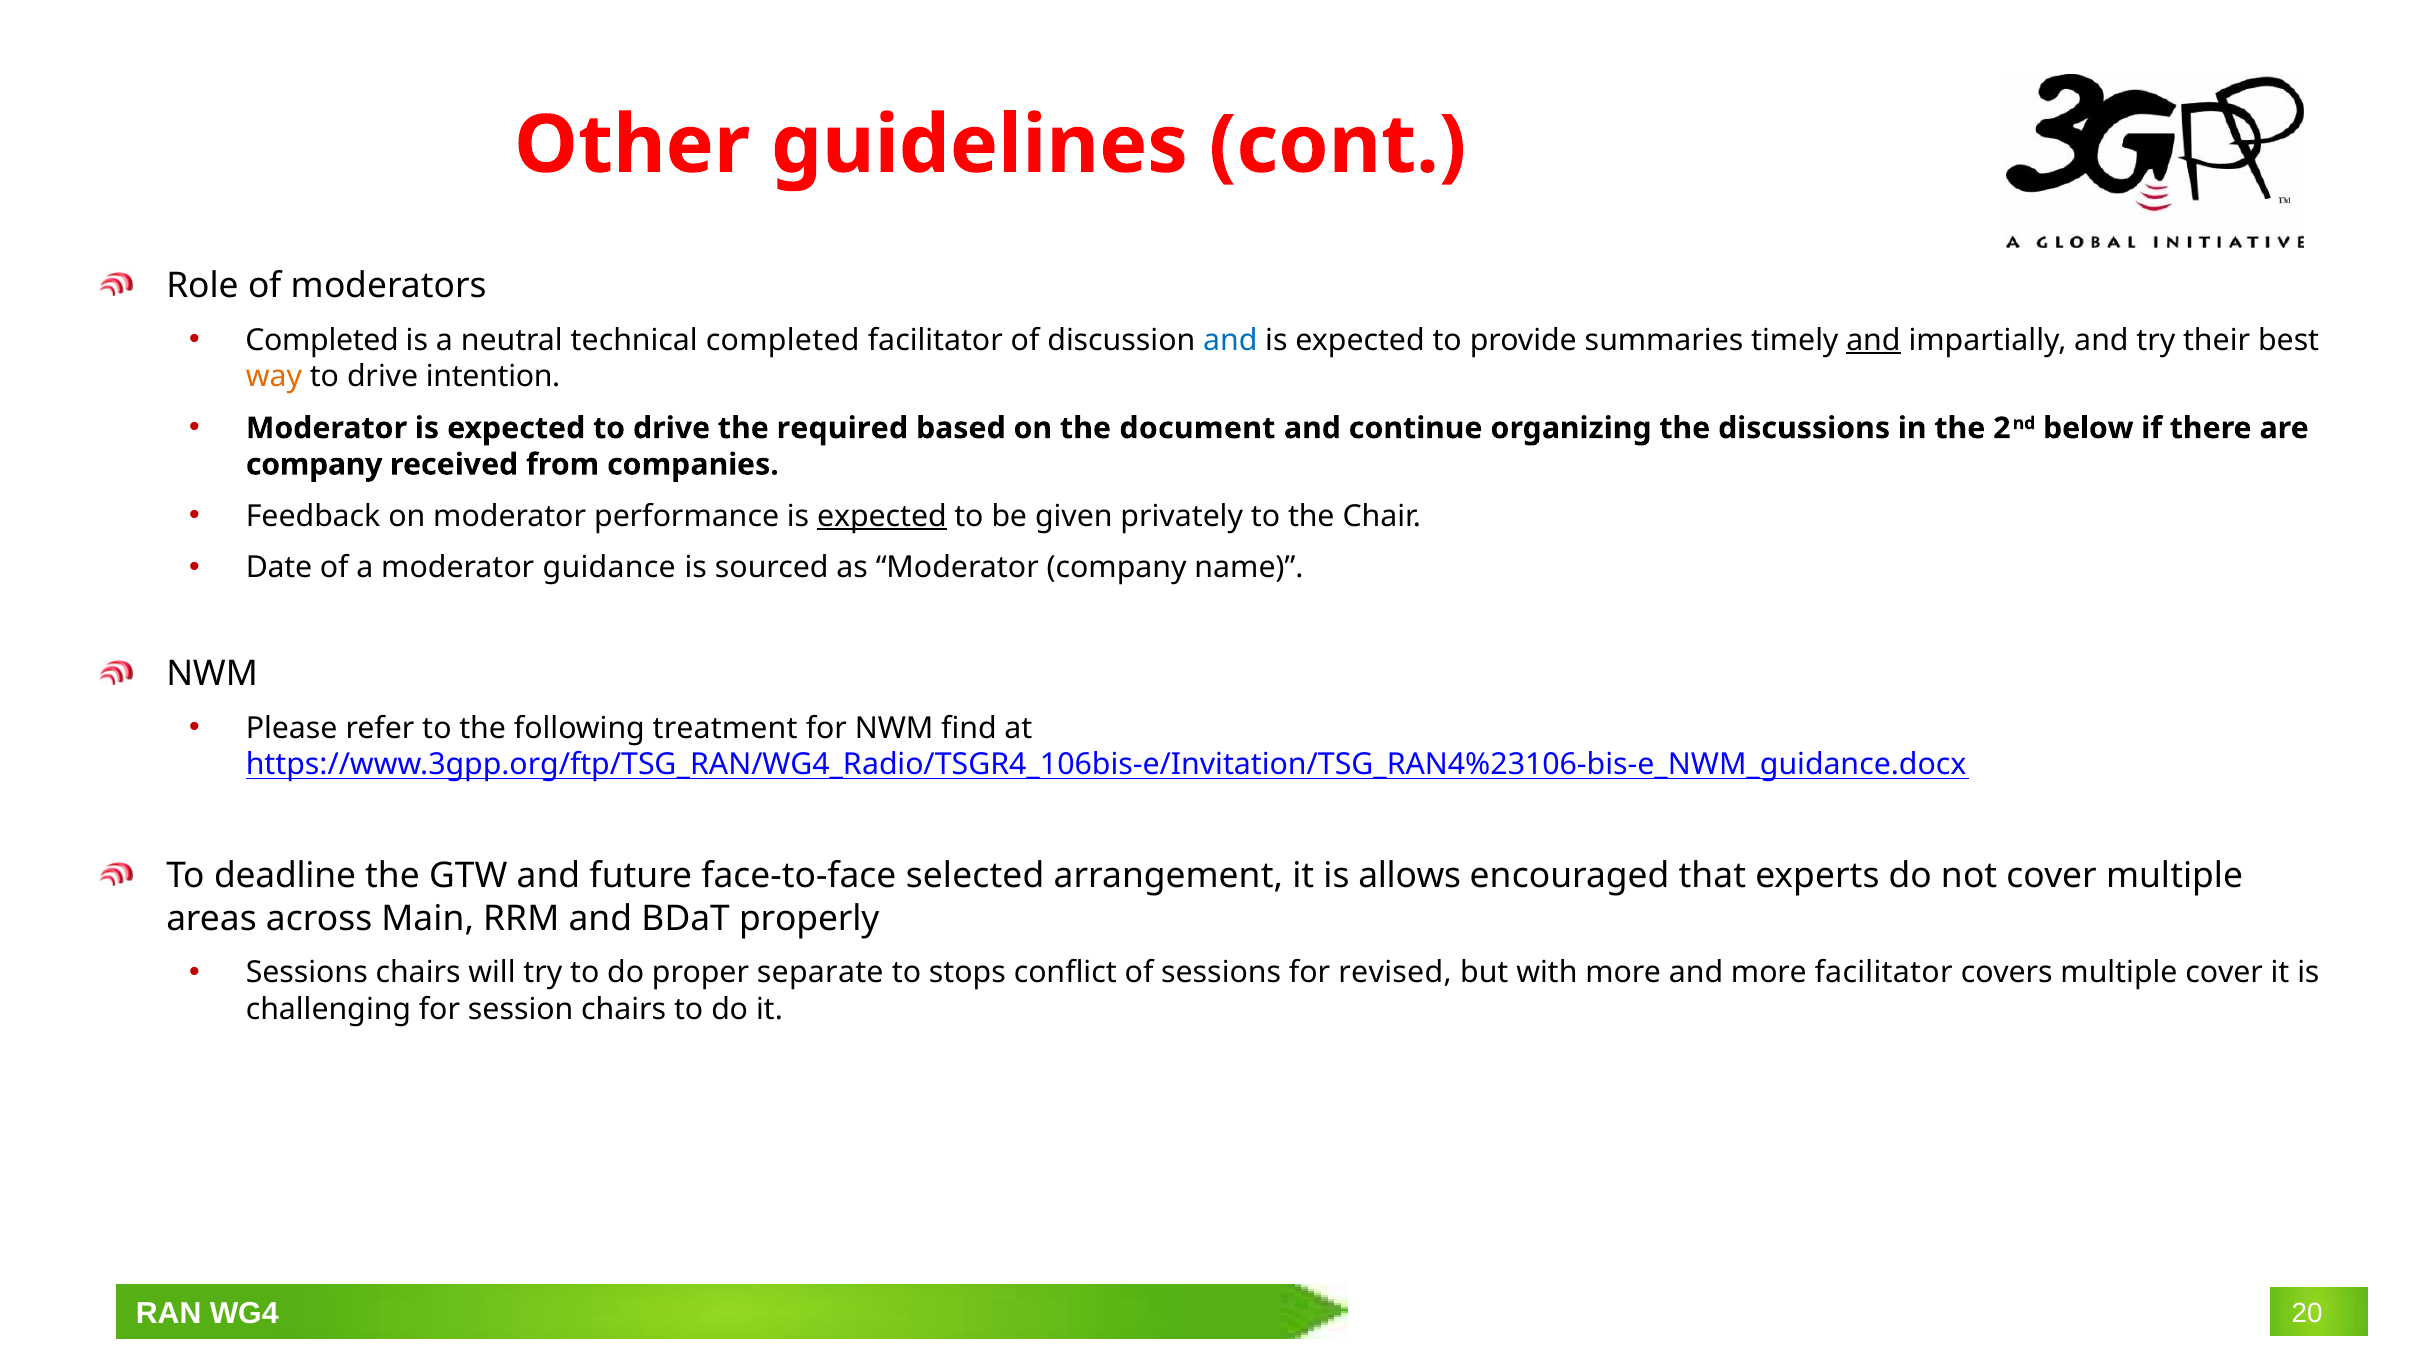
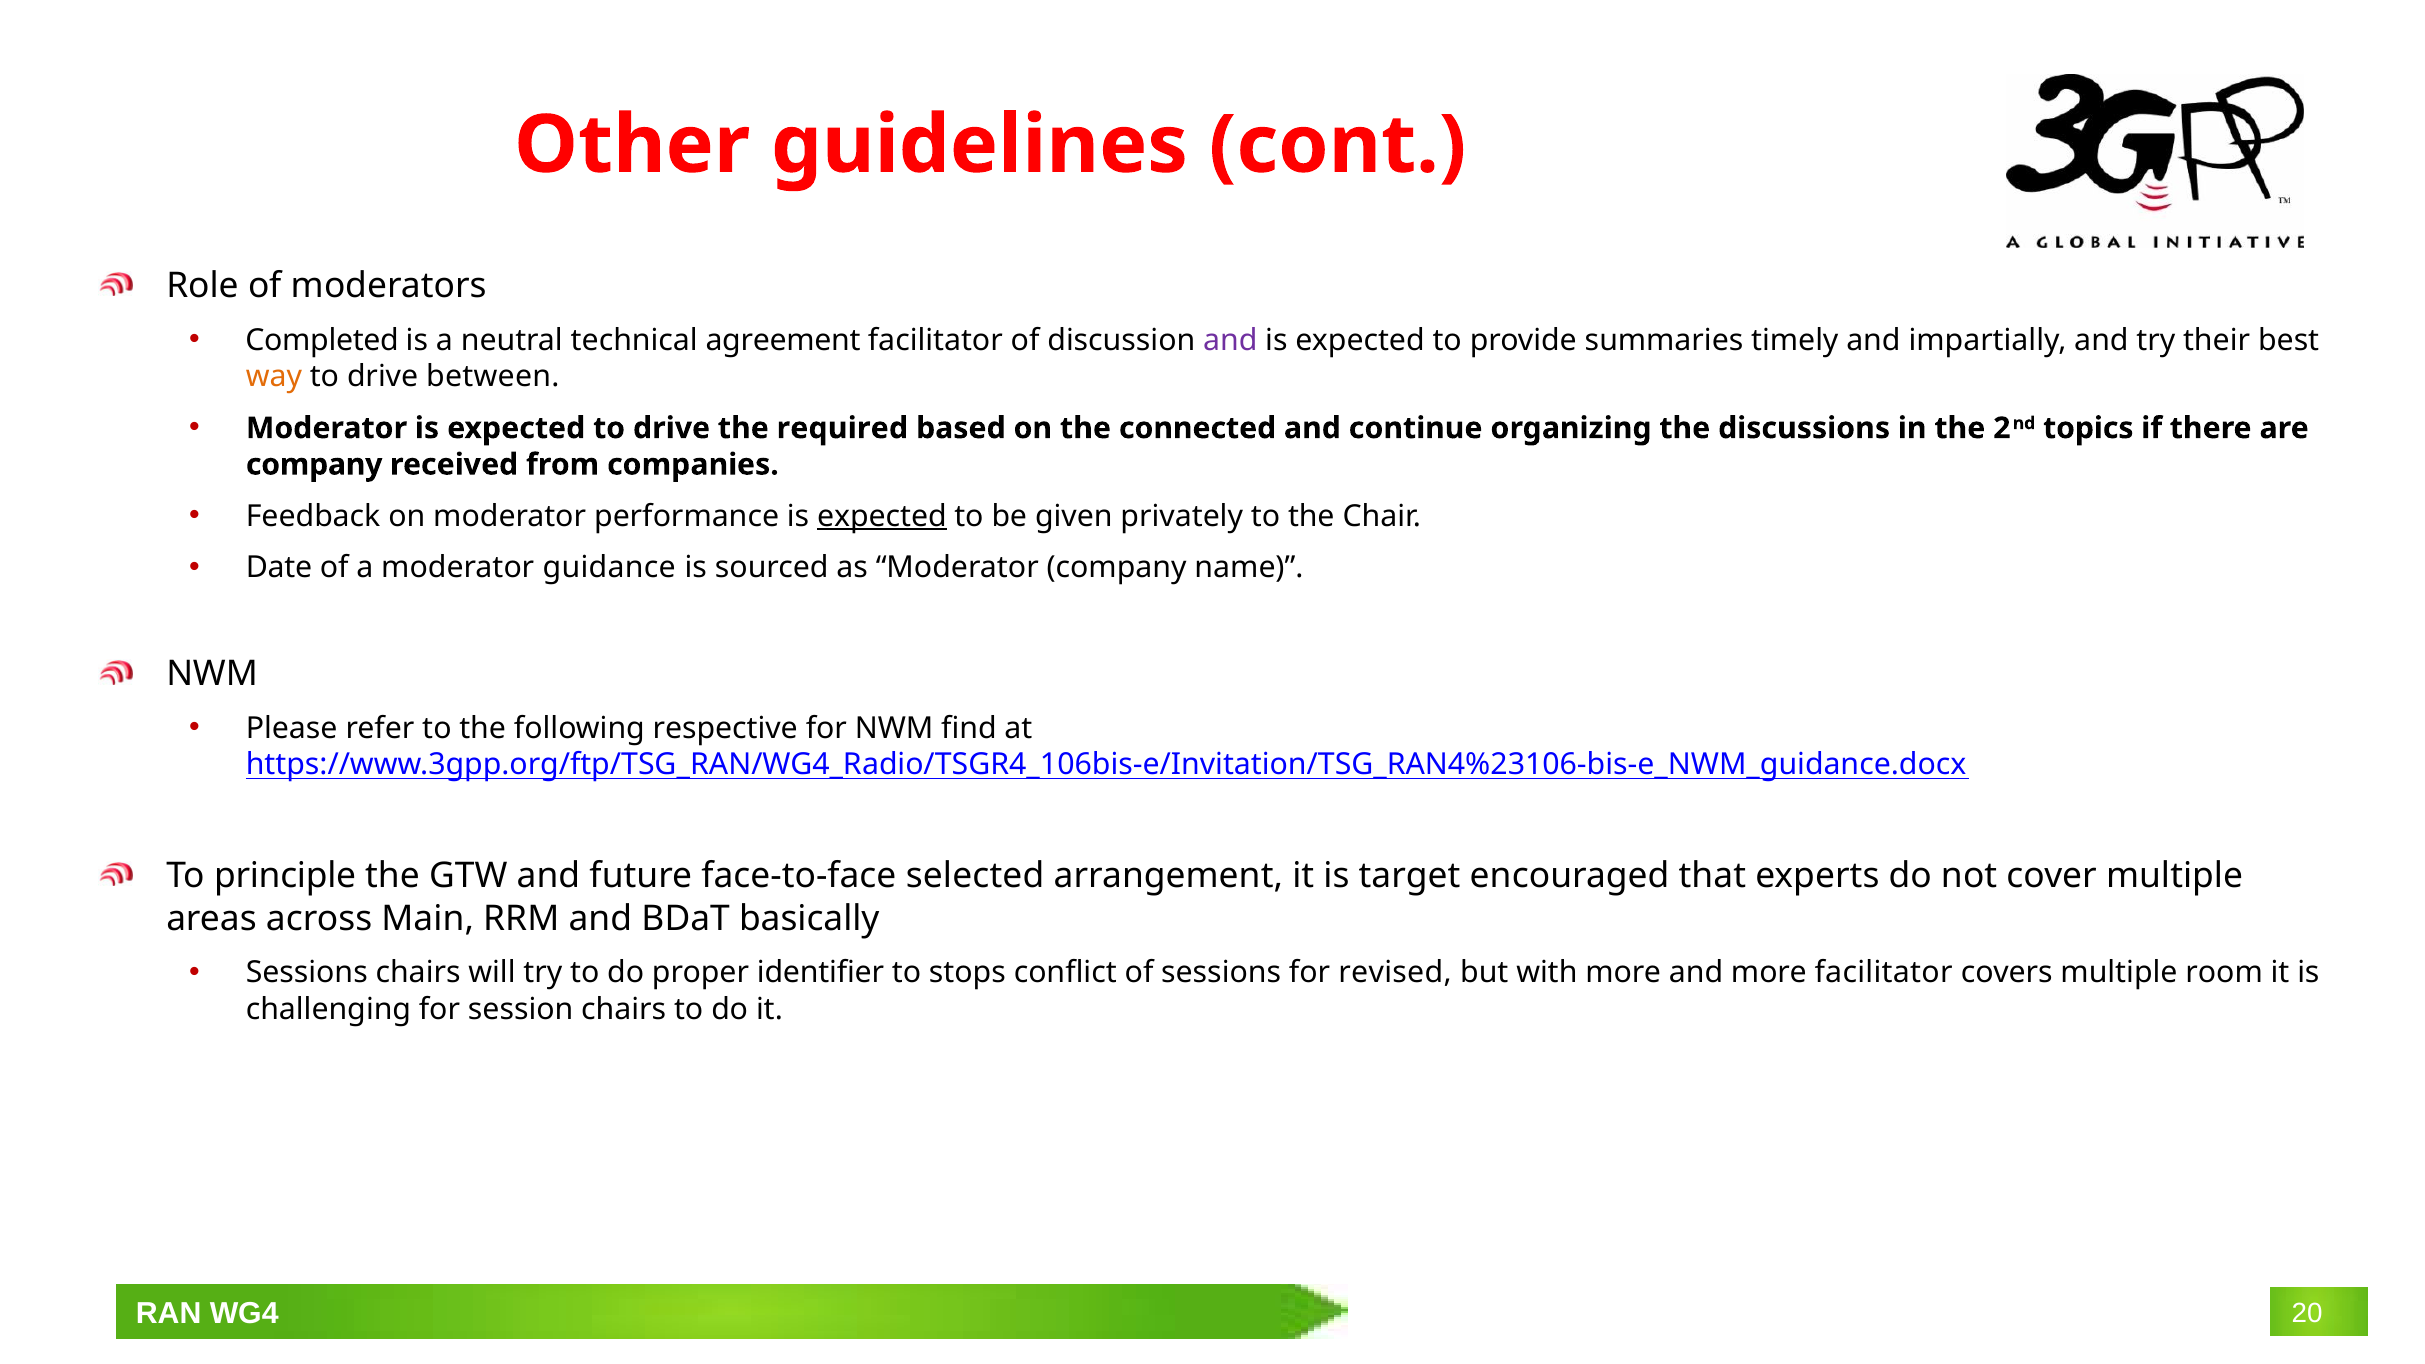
technical completed: completed -> agreement
and at (1230, 340) colour: blue -> purple
and at (1873, 340) underline: present -> none
intention: intention -> between
document: document -> connected
below: below -> topics
treatment: treatment -> respective
deadline: deadline -> principle
allows: allows -> target
properly: properly -> basically
separate: separate -> identifier
multiple cover: cover -> room
